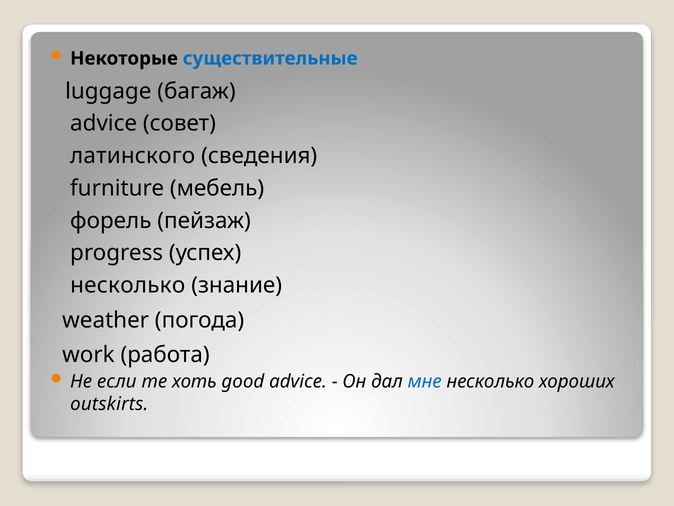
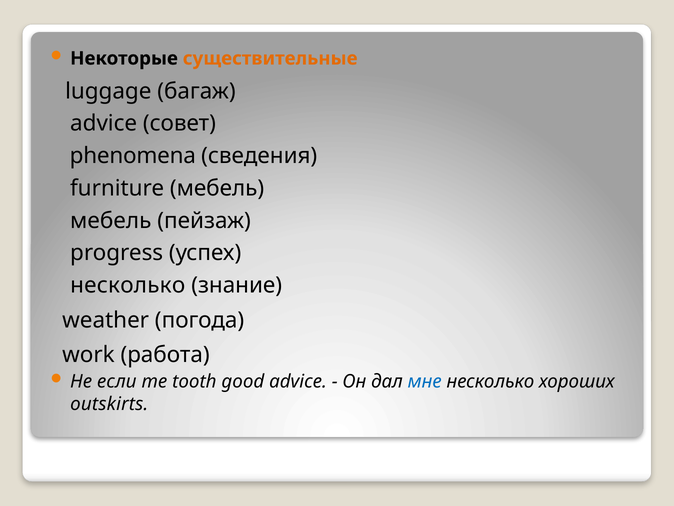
существительные colour: blue -> orange
латинского: латинского -> phenomena
форель at (111, 220): форель -> мебель
хоть: хоть -> tooth
